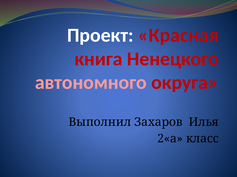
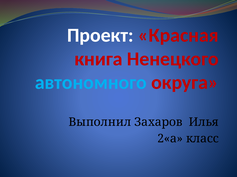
автономного colour: pink -> light blue
